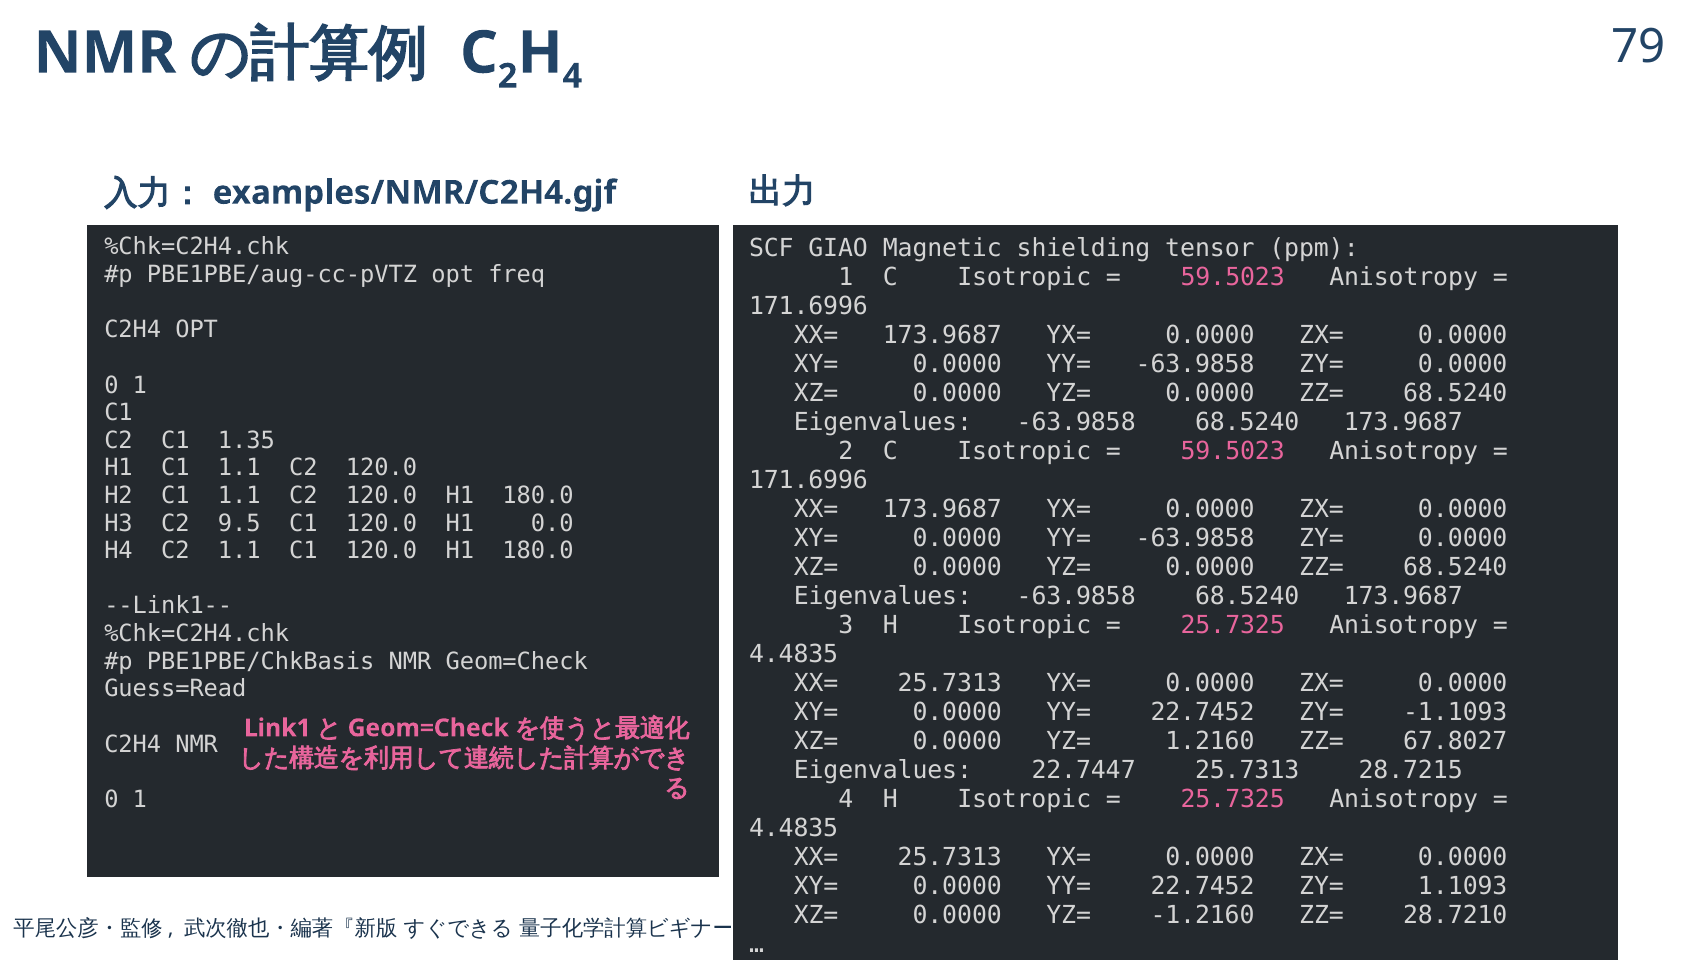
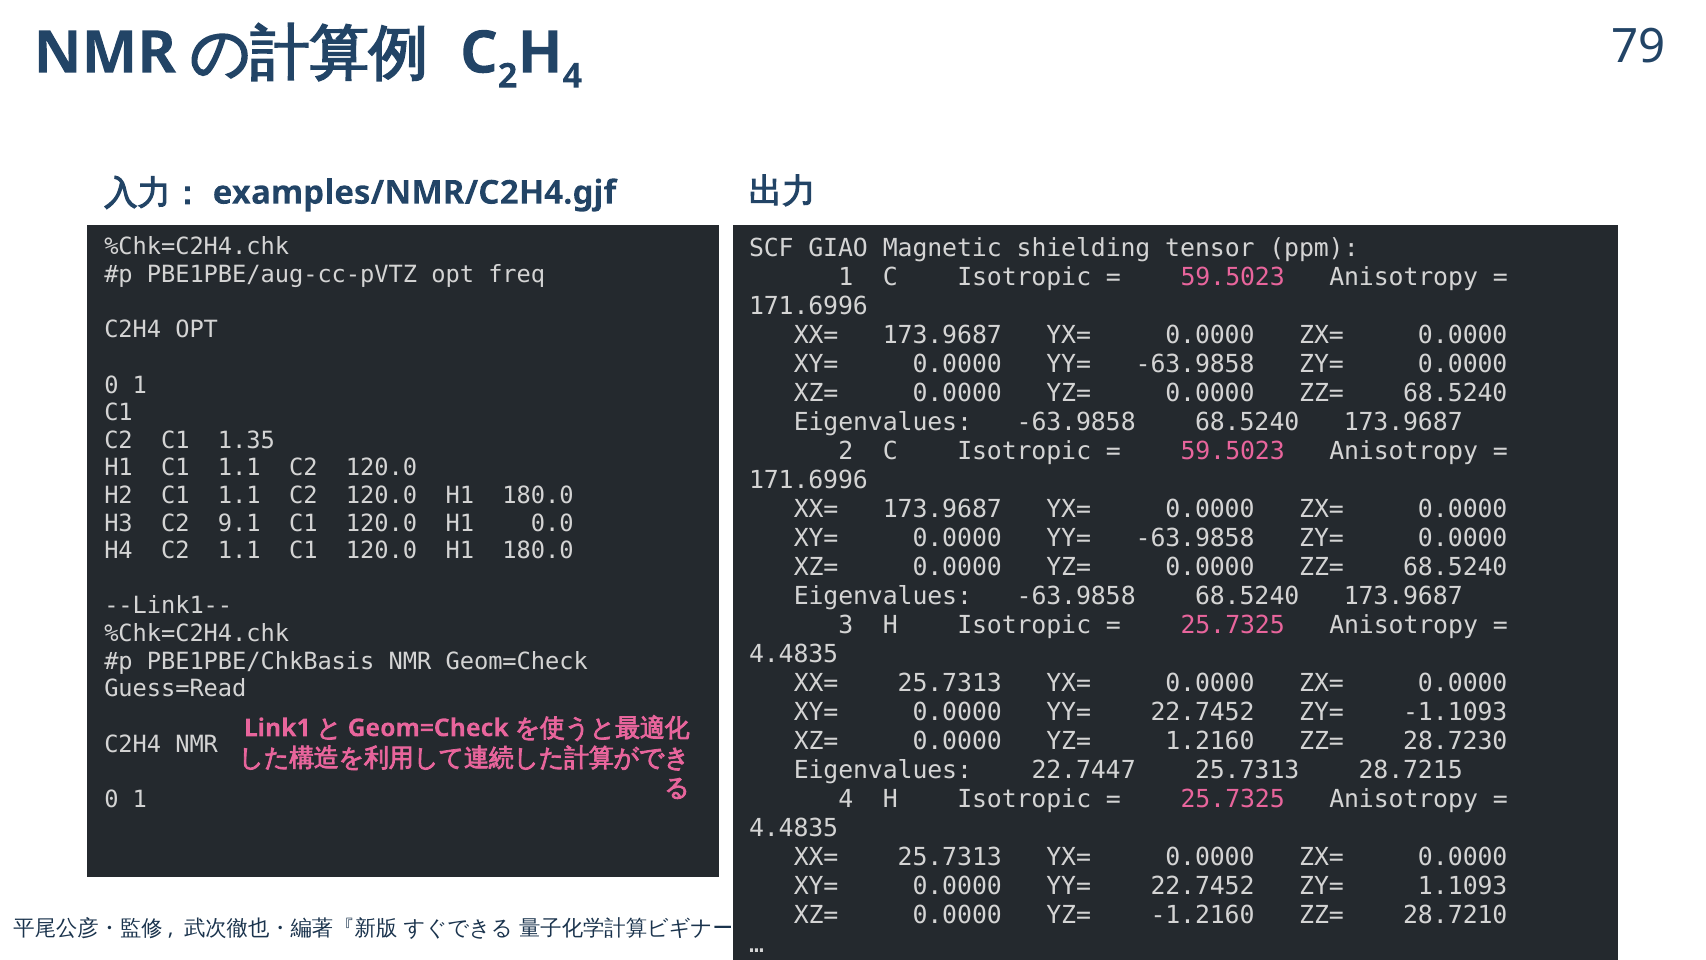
9.5: 9.5 -> 9.1
67.8027: 67.8027 -> 28.7230
